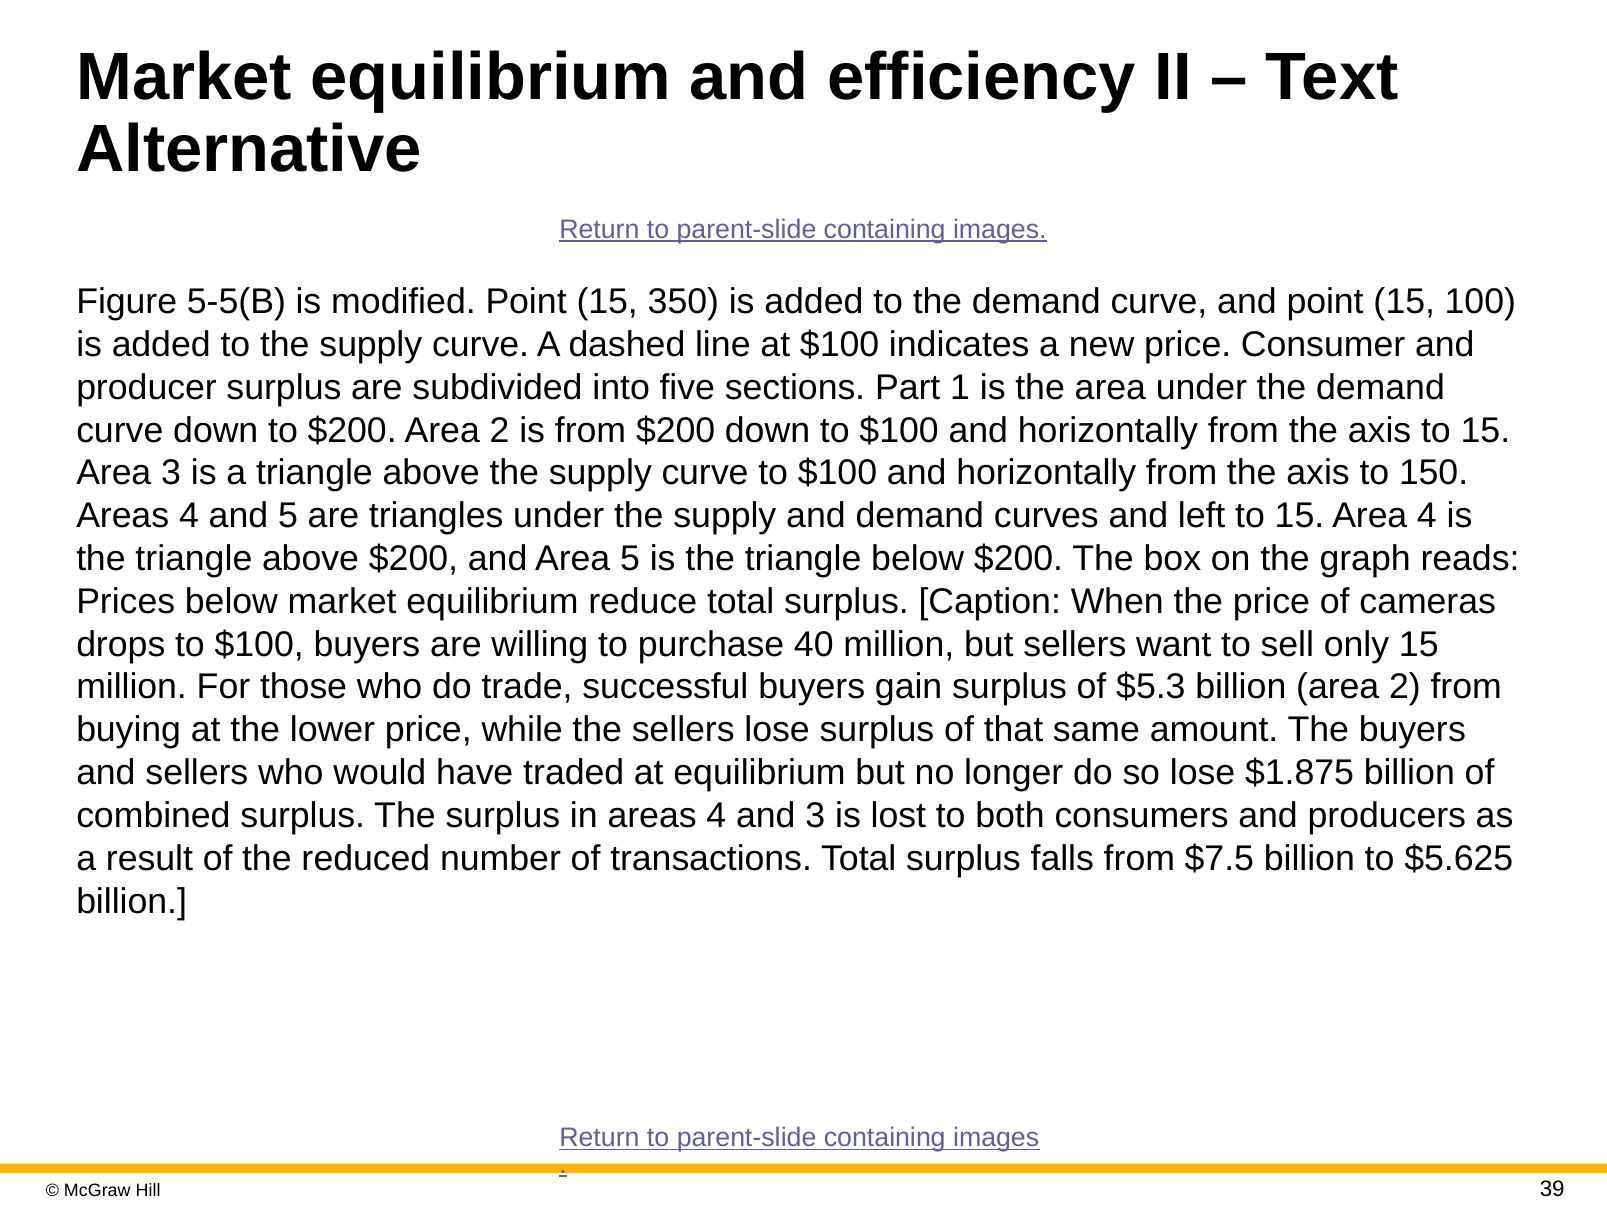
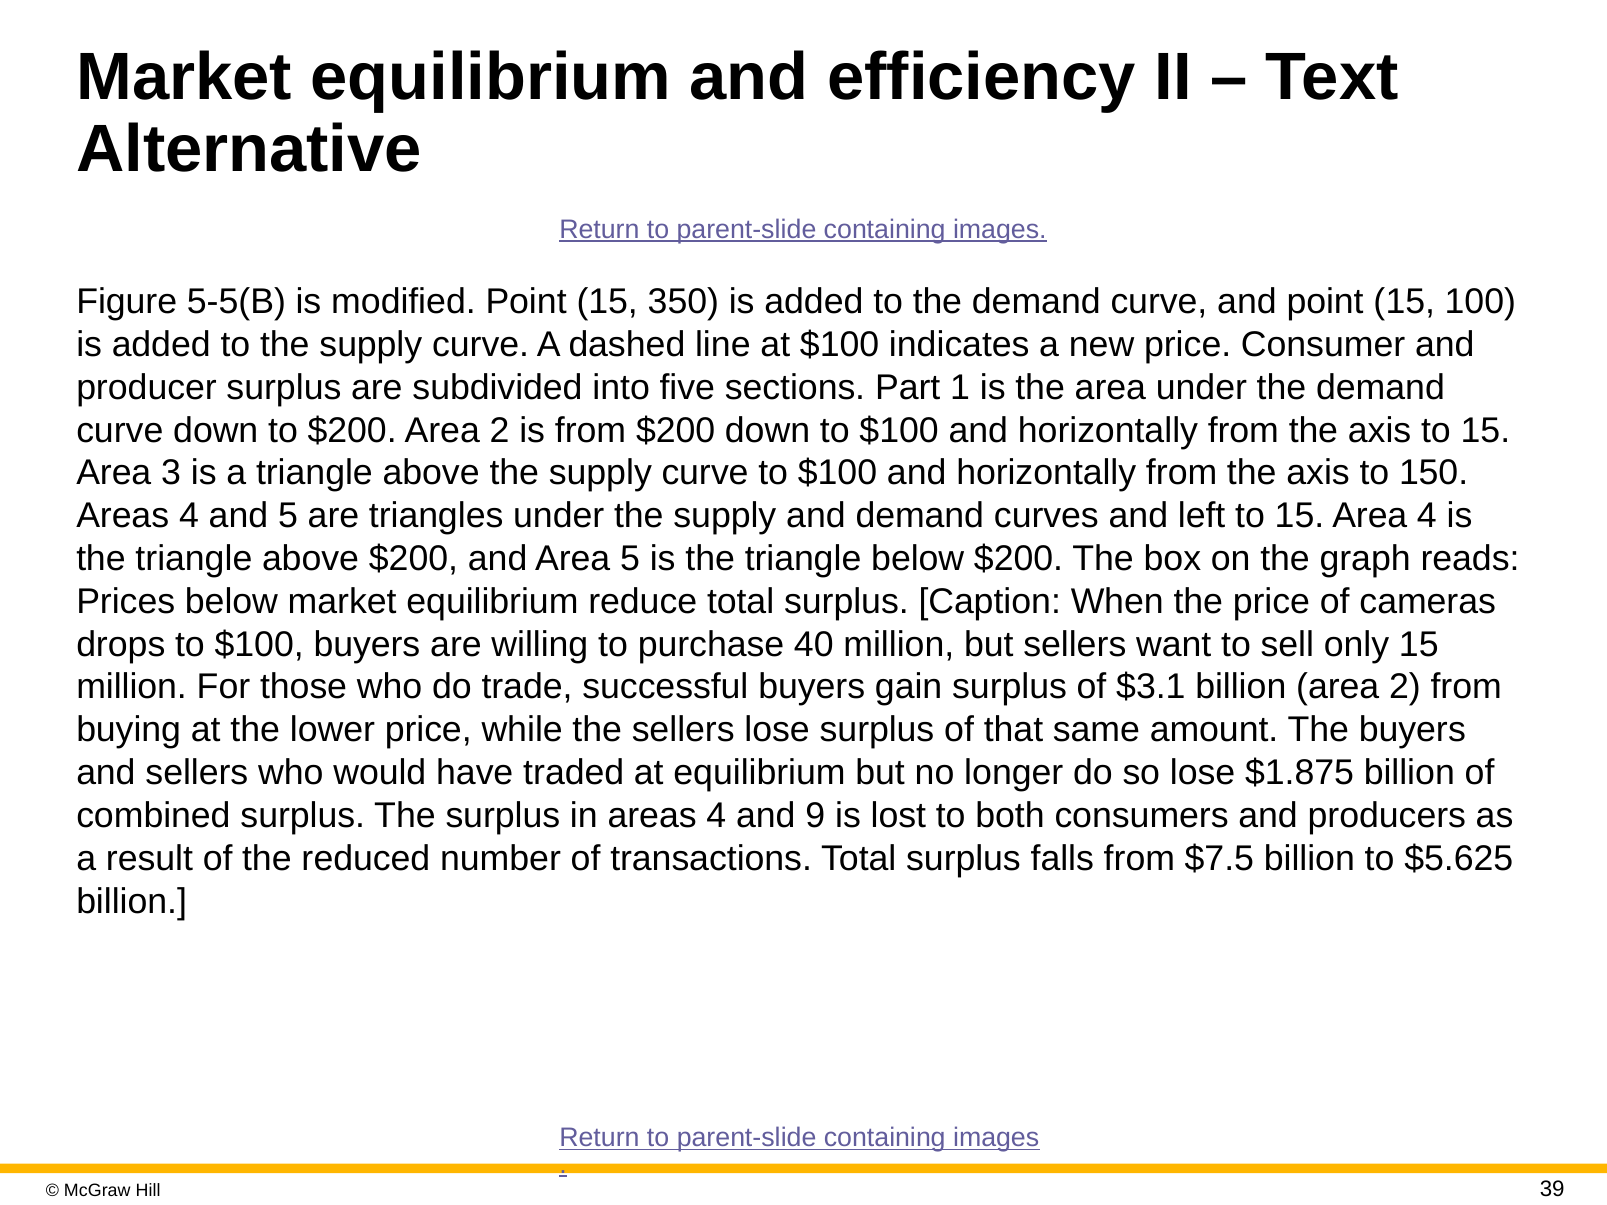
$5.3: $5.3 -> $3.1
and 3: 3 -> 9
